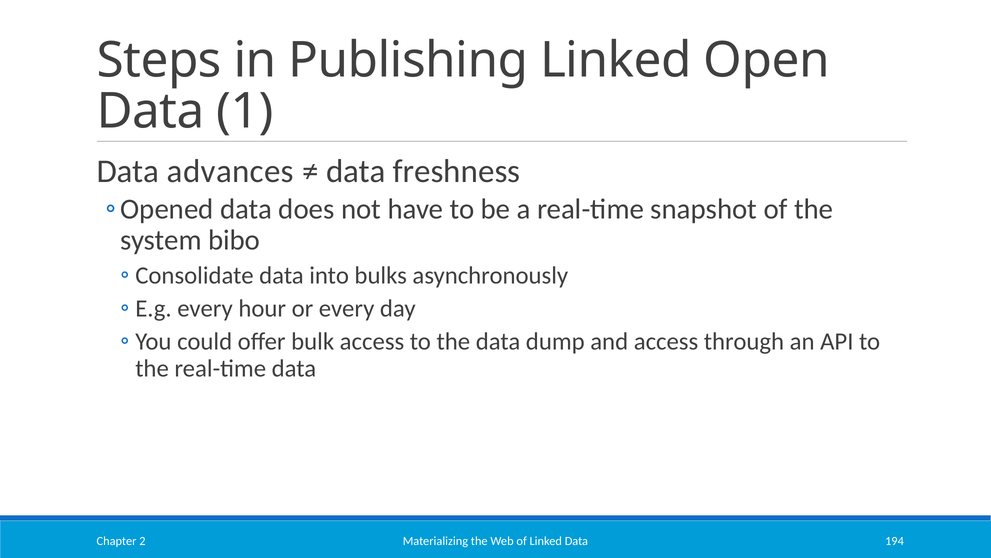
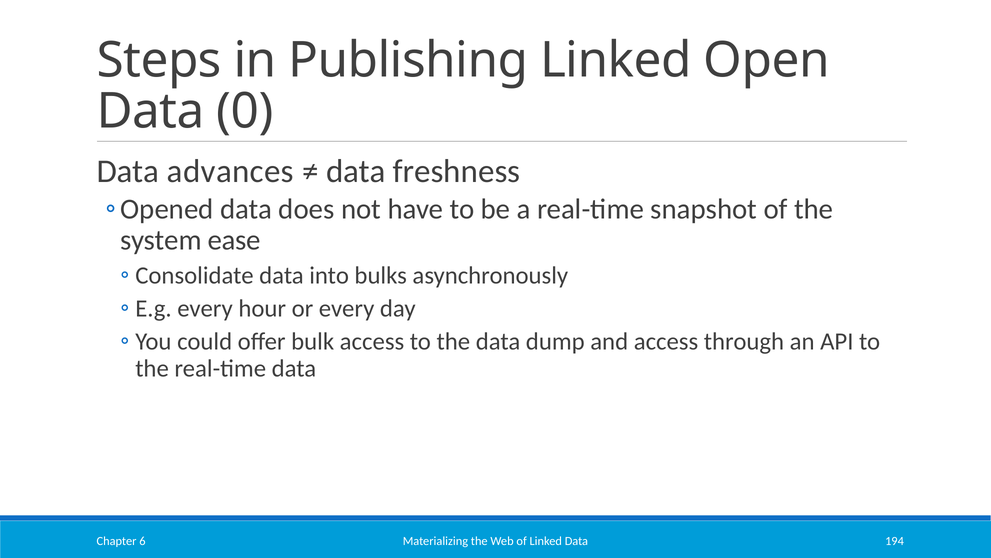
1: 1 -> 0
bibo: bibo -> ease
2: 2 -> 6
